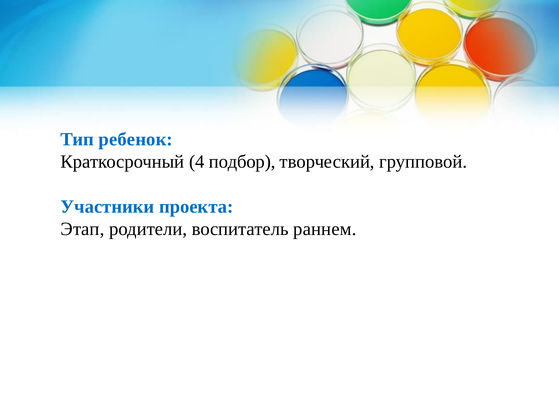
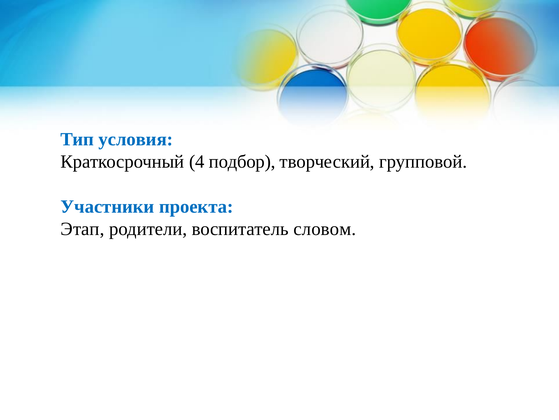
ребенок: ребенок -> условия
раннем: раннем -> словом
